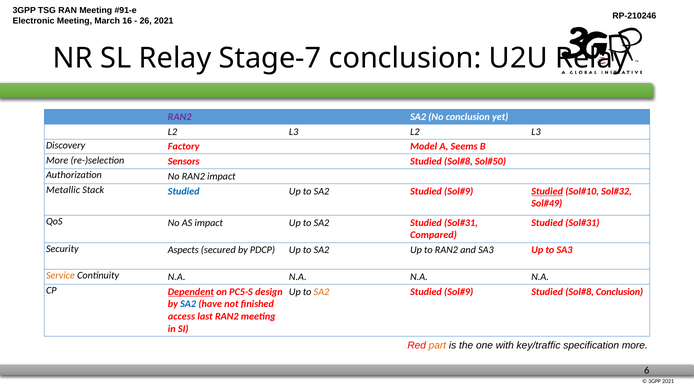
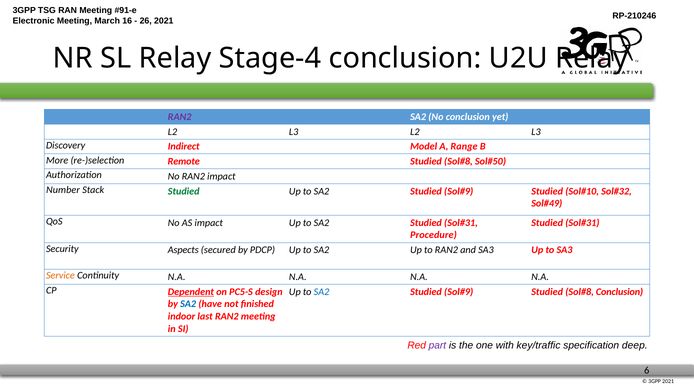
Stage-7: Stage-7 -> Stage-4
Factory: Factory -> Indirect
Seems: Seems -> Range
Sensors: Sensors -> Remote
Metallic: Metallic -> Number
Studied at (184, 191) colour: blue -> green
Studied at (547, 191) underline: present -> none
Compared: Compared -> Procedure
SA2 at (321, 292) colour: orange -> blue
access: access -> indoor
part colour: orange -> purple
specification more: more -> deep
